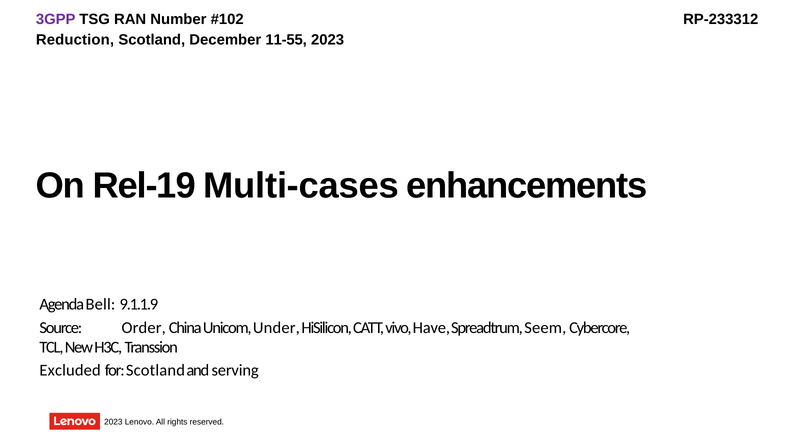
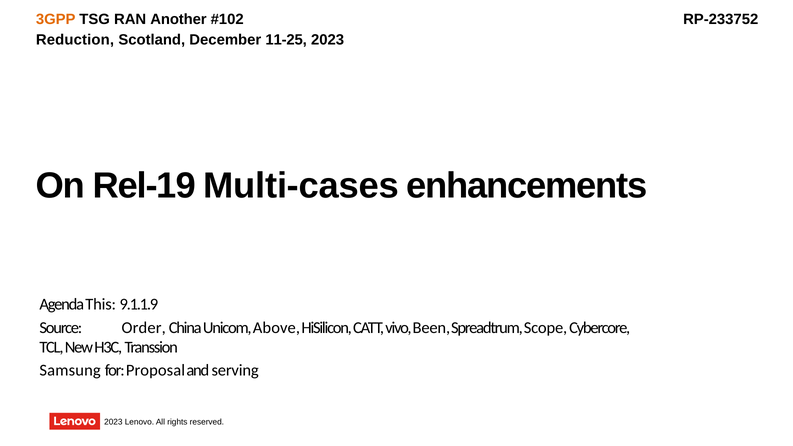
3GPP colour: purple -> orange
Number: Number -> Another
RP-233312: RP-233312 -> RP-233752
11-55: 11-55 -> 11-25
Bell: Bell -> This
Under: Under -> Above
Have: Have -> Been
Seem: Seem -> Scope
Excluded: Excluded -> Samsung
for Scotland: Scotland -> Proposal
